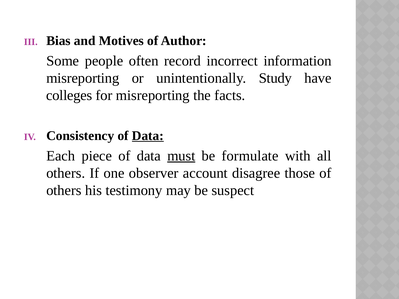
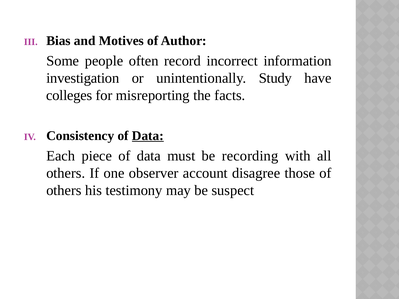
misreporting at (83, 78): misreporting -> investigation
must underline: present -> none
formulate: formulate -> recording
